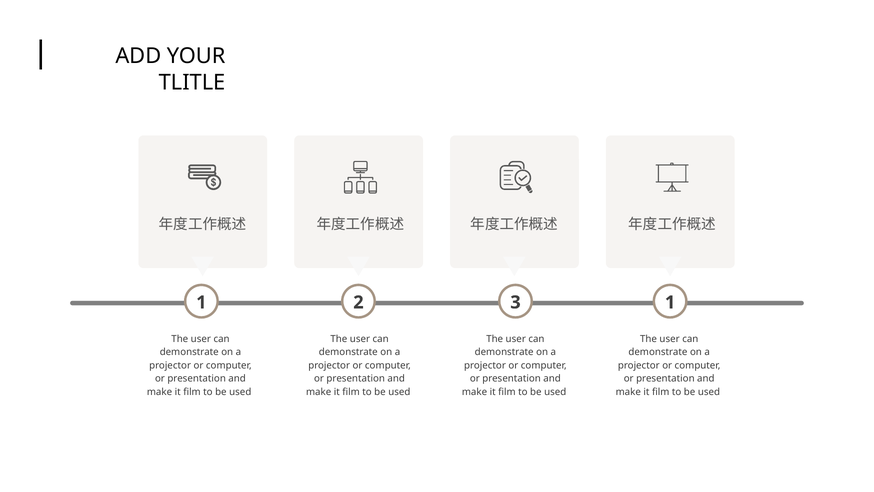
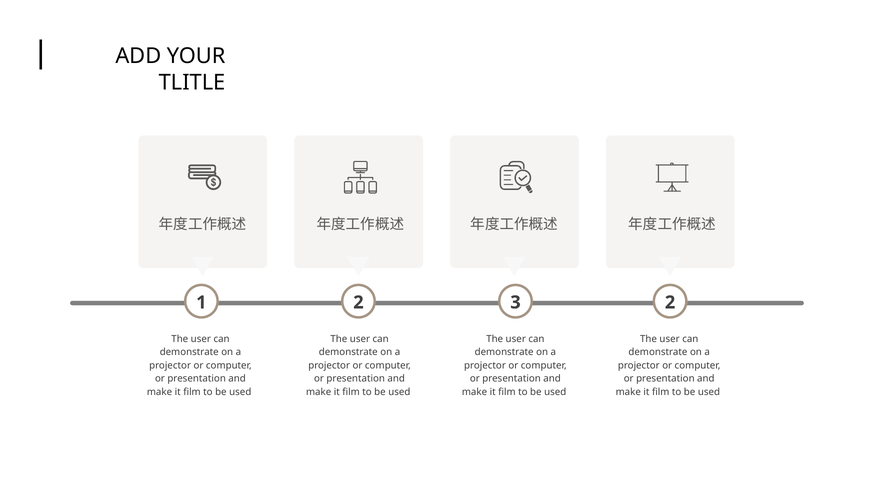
1 1: 1 -> 2
